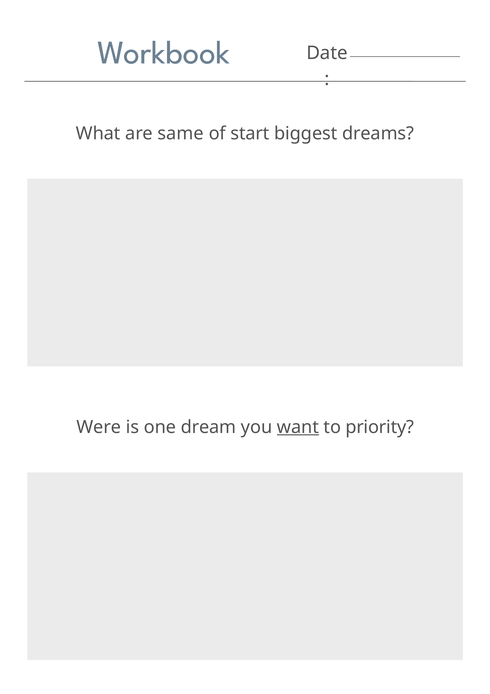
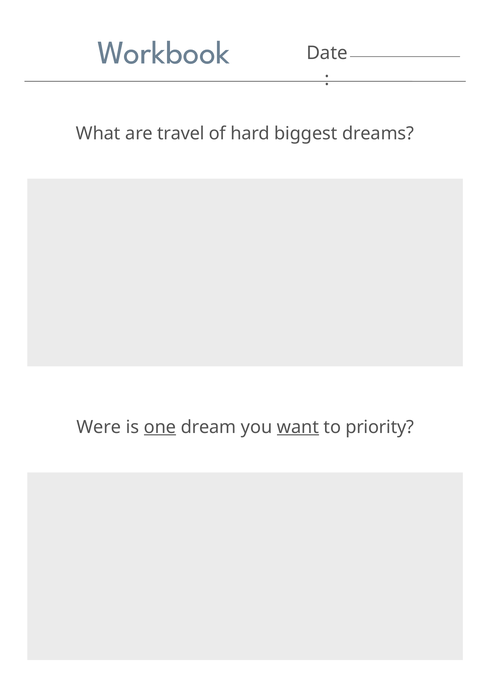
same: same -> travel
start: start -> hard
one underline: none -> present
